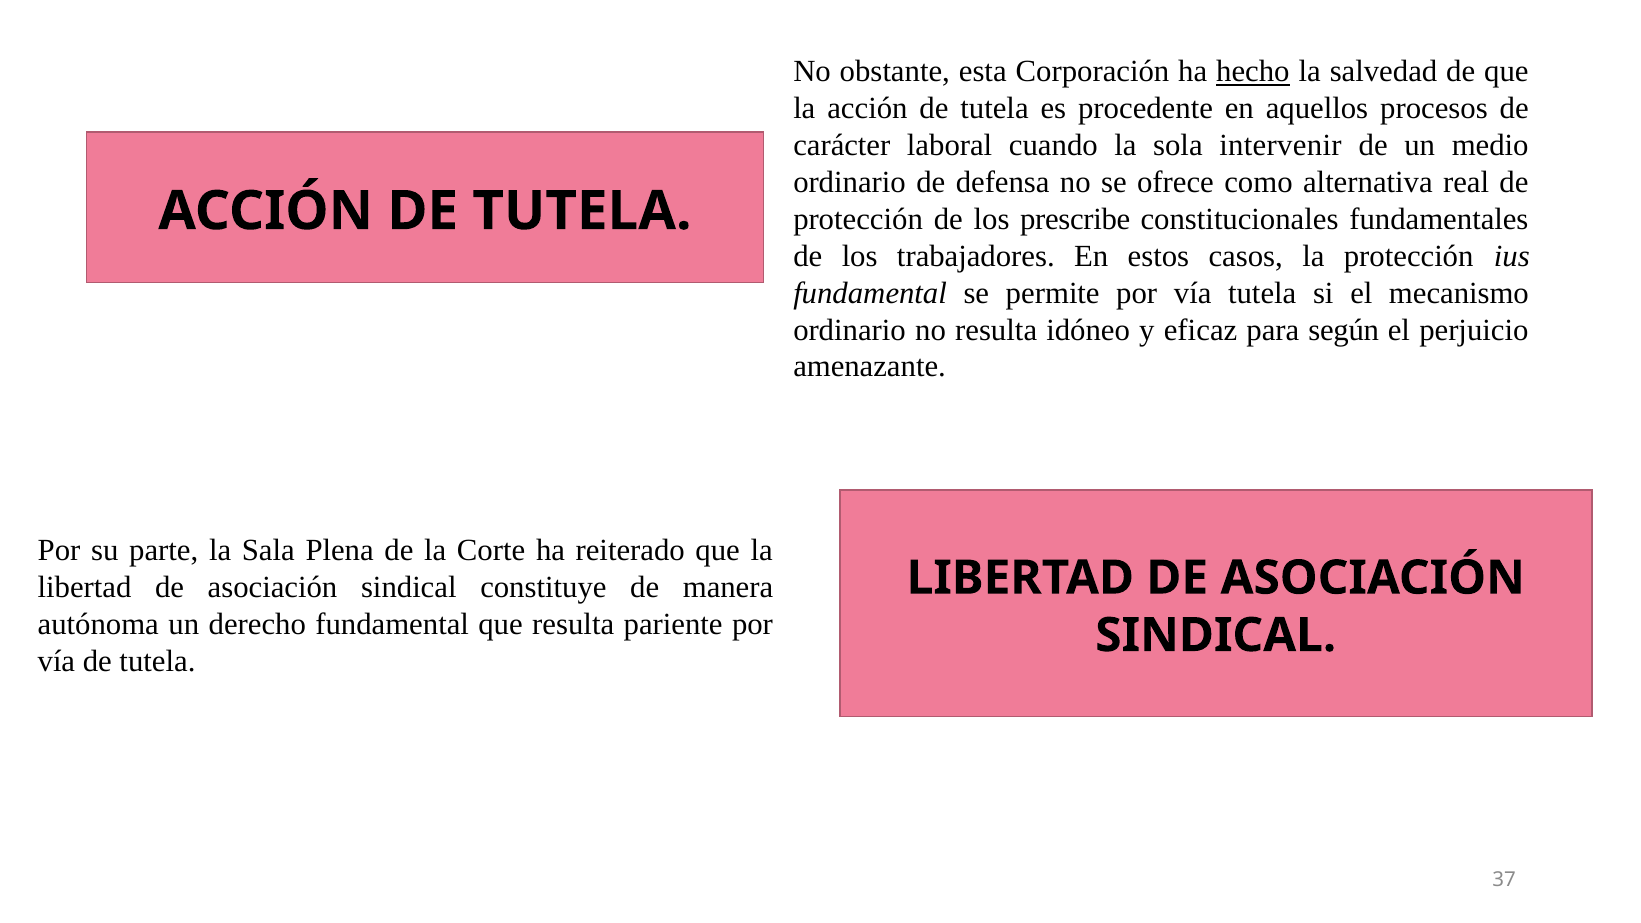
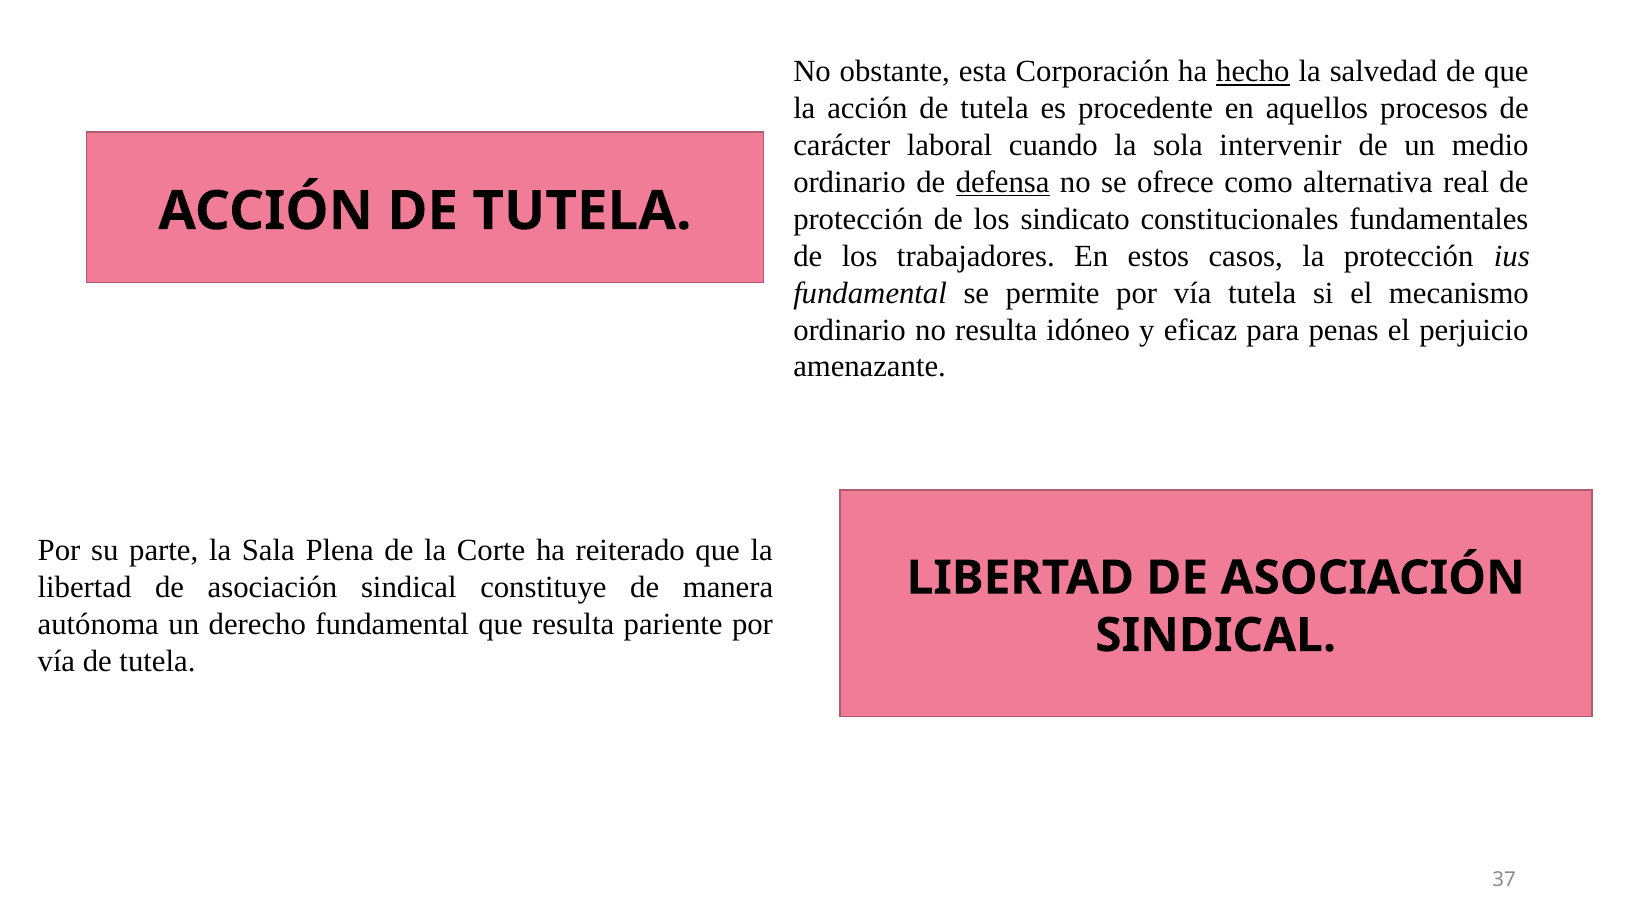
defensa underline: none -> present
prescribe: prescribe -> sindicato
según: según -> penas
